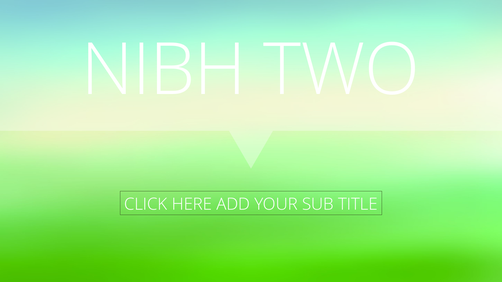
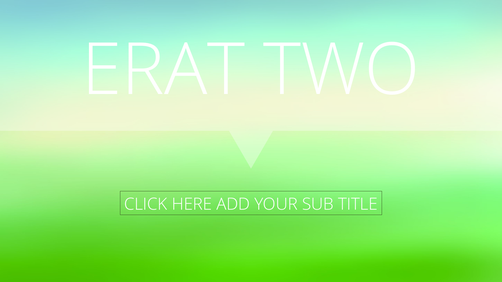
NIBH: NIBH -> ERAT
